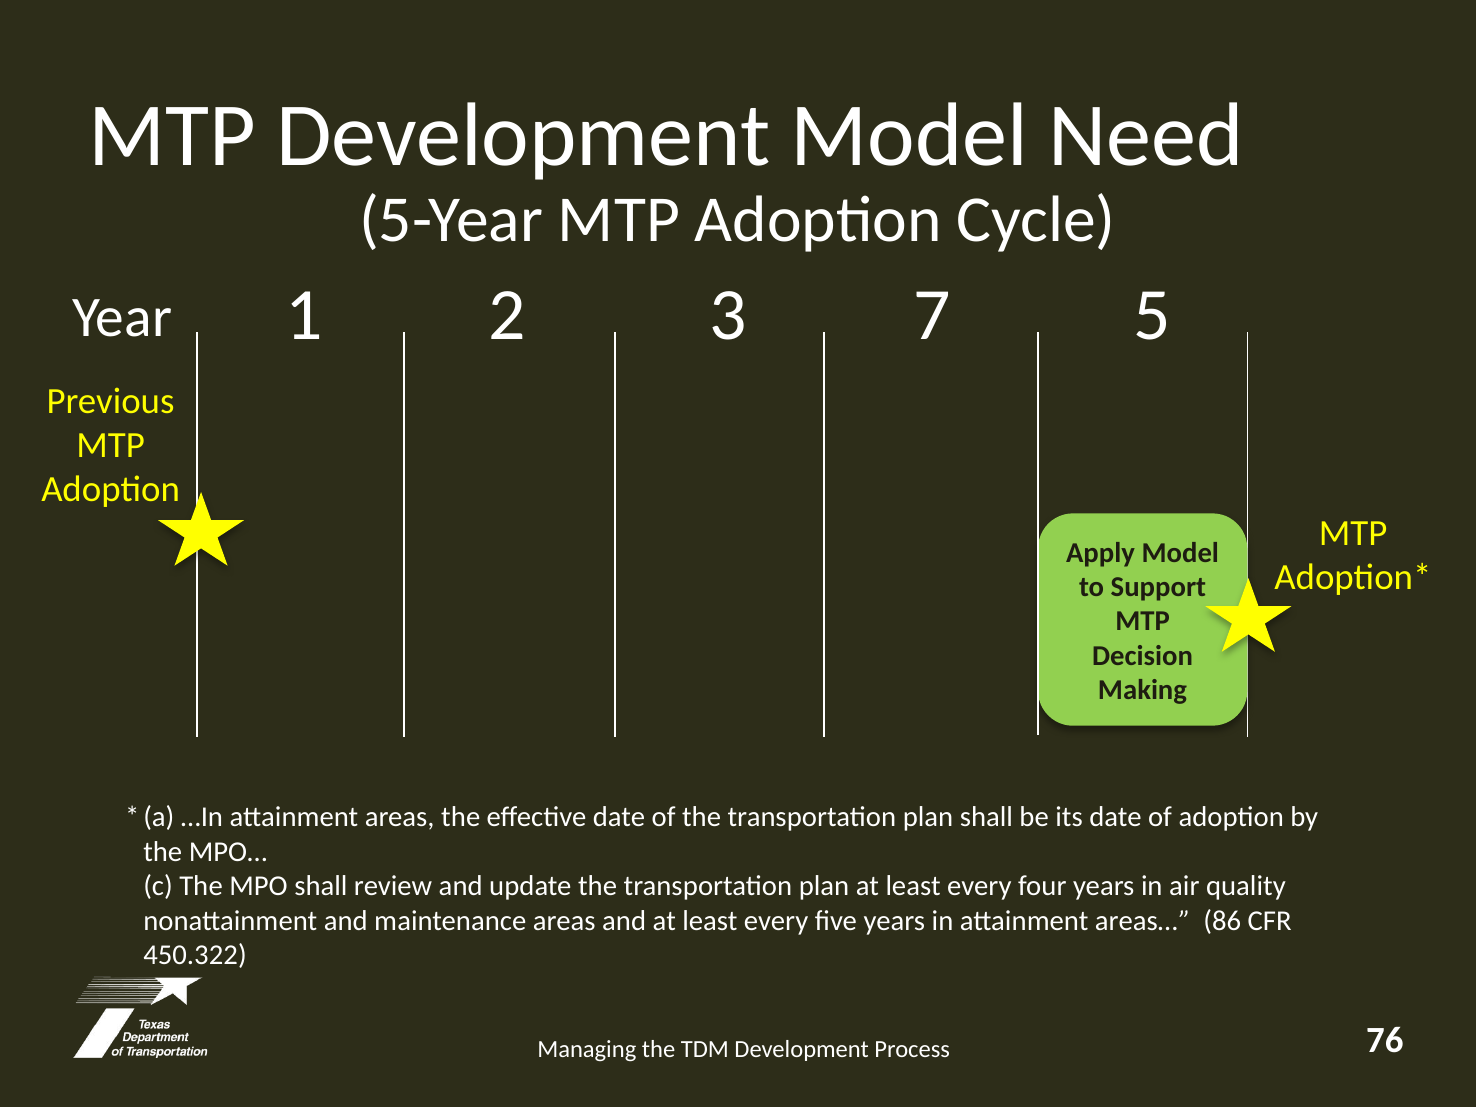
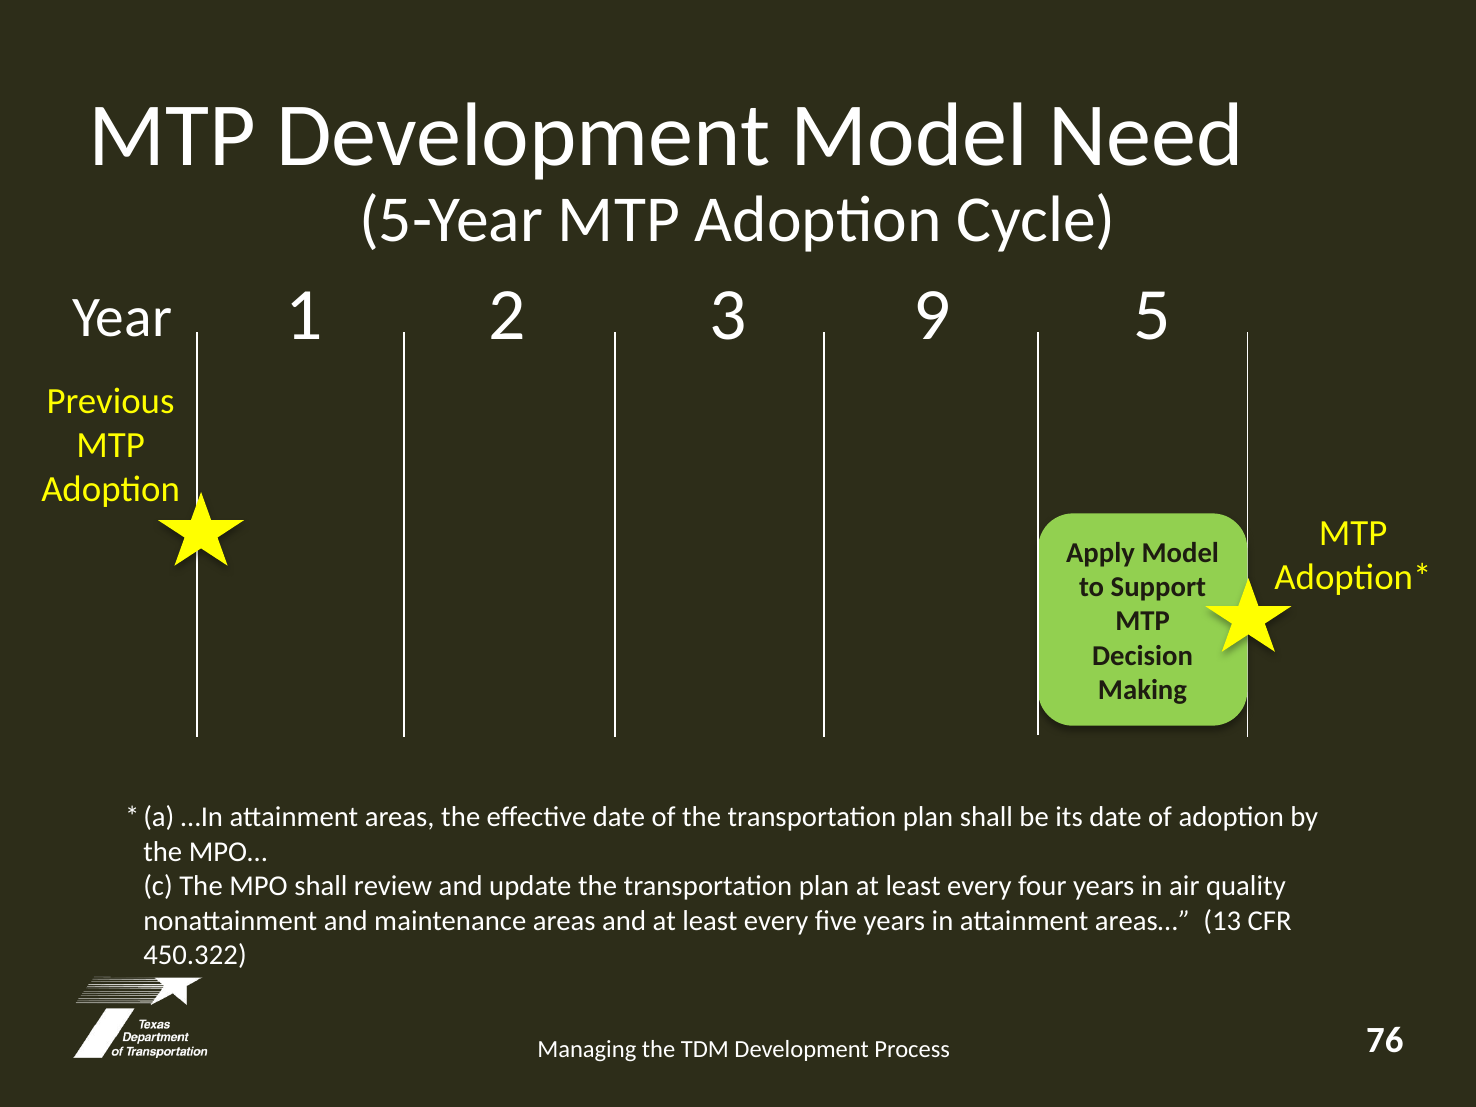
7: 7 -> 9
86: 86 -> 13
